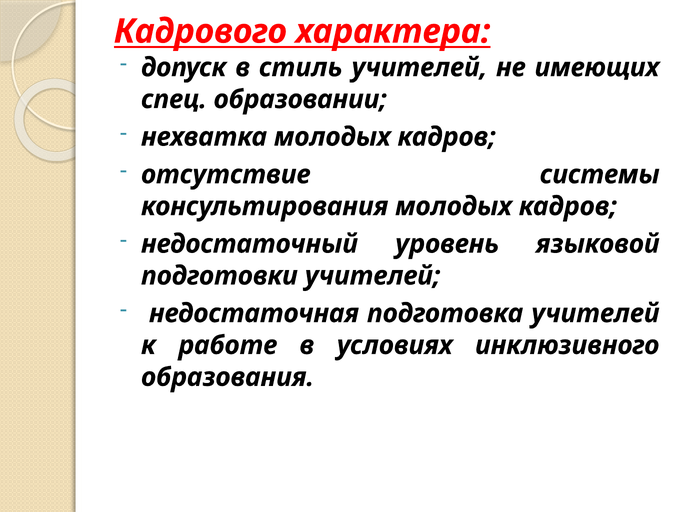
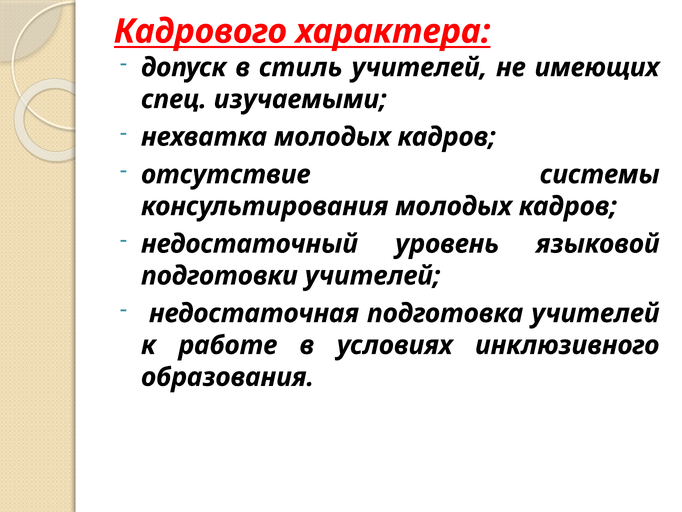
образовании: образовании -> изучаемыми
